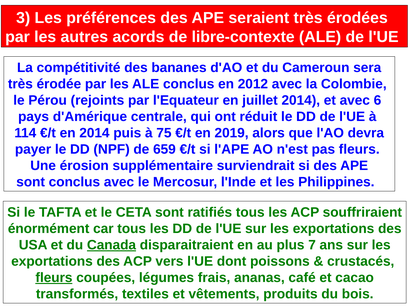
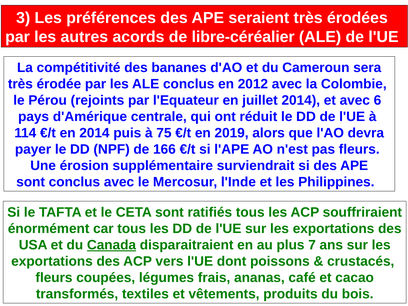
libre-contexte: libre-contexte -> libre-céréalier
659: 659 -> 166
fleurs at (54, 278) underline: present -> none
